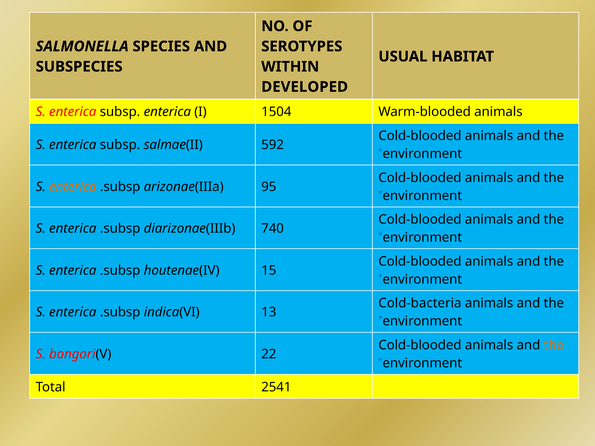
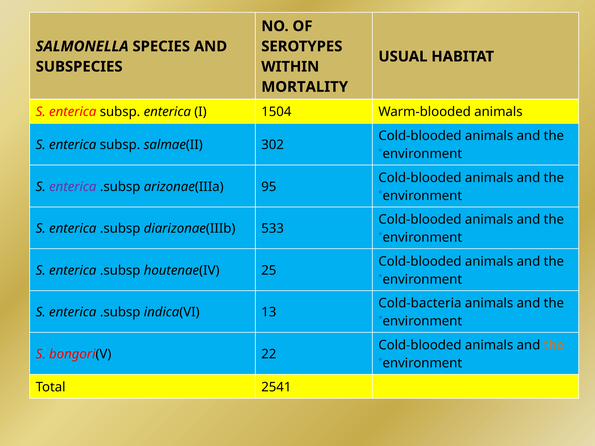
DEVELOPED: DEVELOPED -> MORTALITY
592: 592 -> 302
enterica at (73, 187) colour: orange -> purple
740: 740 -> 533
15: 15 -> 25
